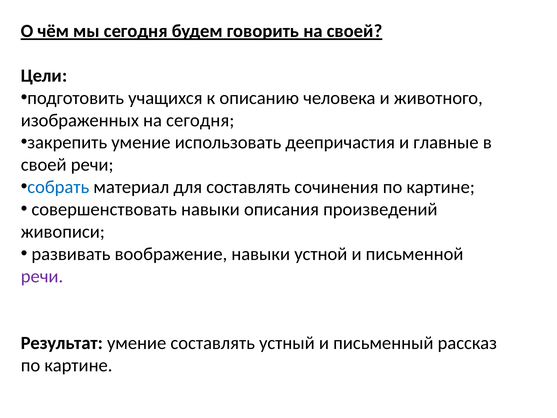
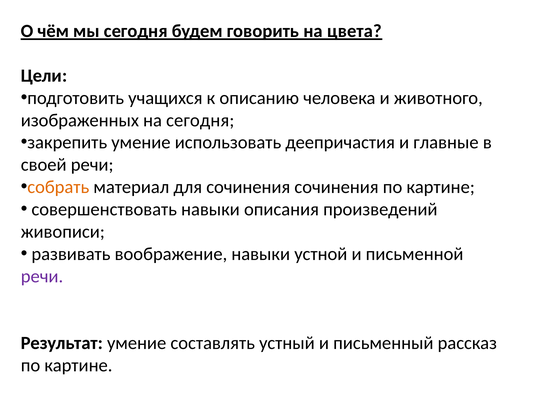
на своей: своей -> цвета
собрать colour: blue -> orange
для составлять: составлять -> сочинения
